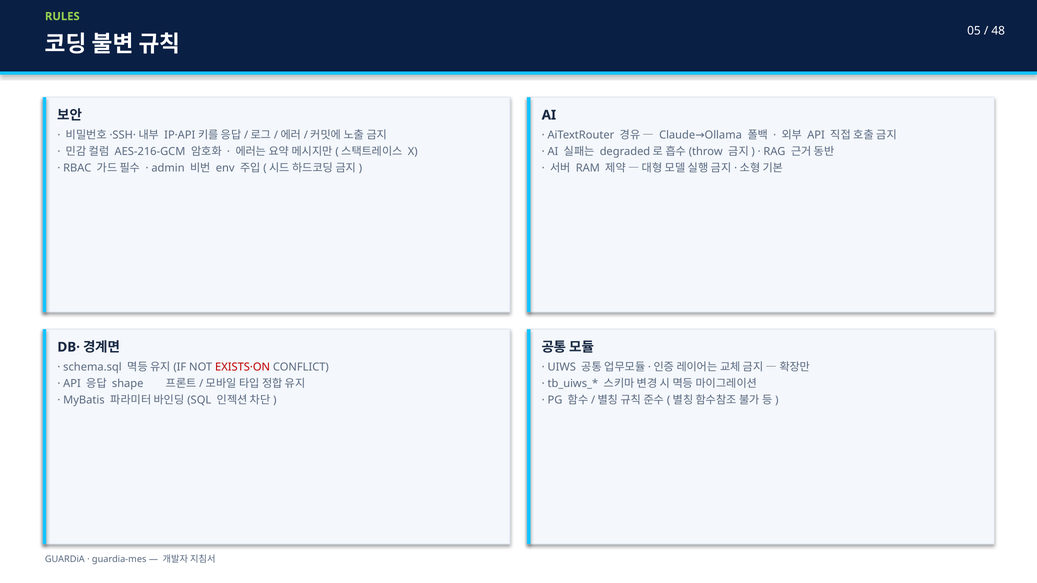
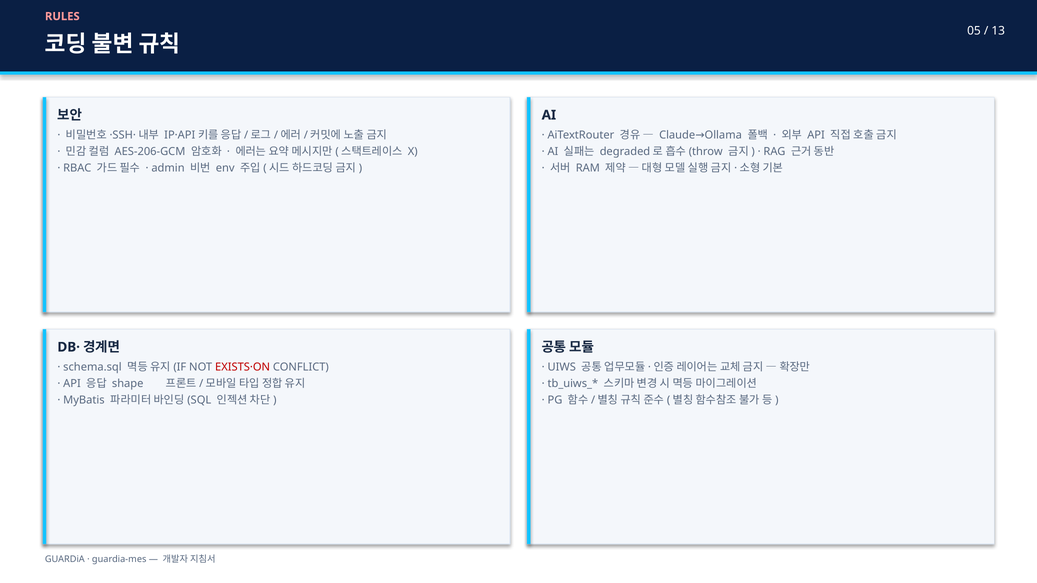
RULES colour: light green -> pink
48: 48 -> 13
AES-216-GCM: AES-216-GCM -> AES-206-GCM
